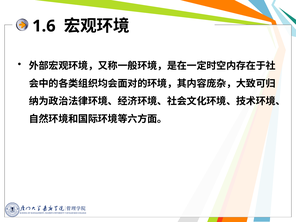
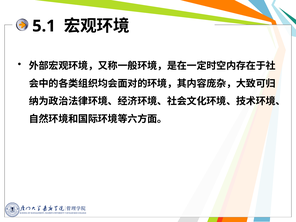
1.6: 1.6 -> 5.1
